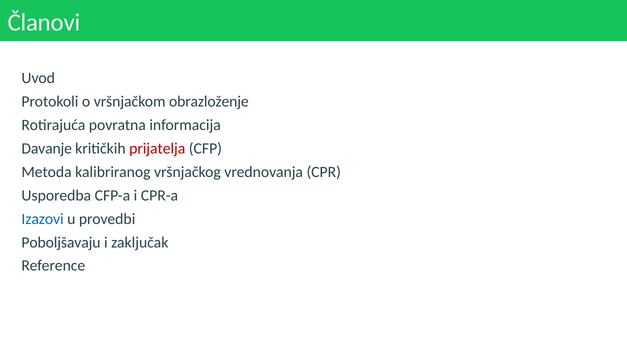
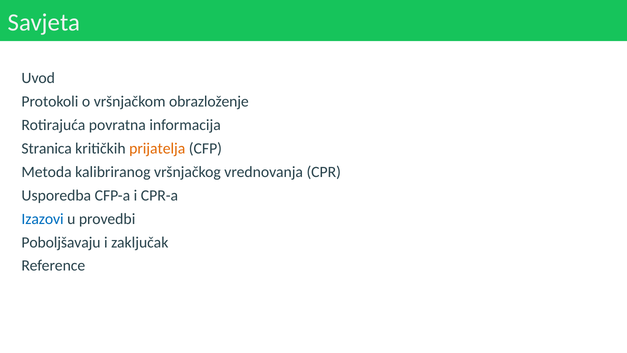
Članovi: Članovi -> Savjeta
Davanje: Davanje -> Stranica
prijatelja colour: red -> orange
